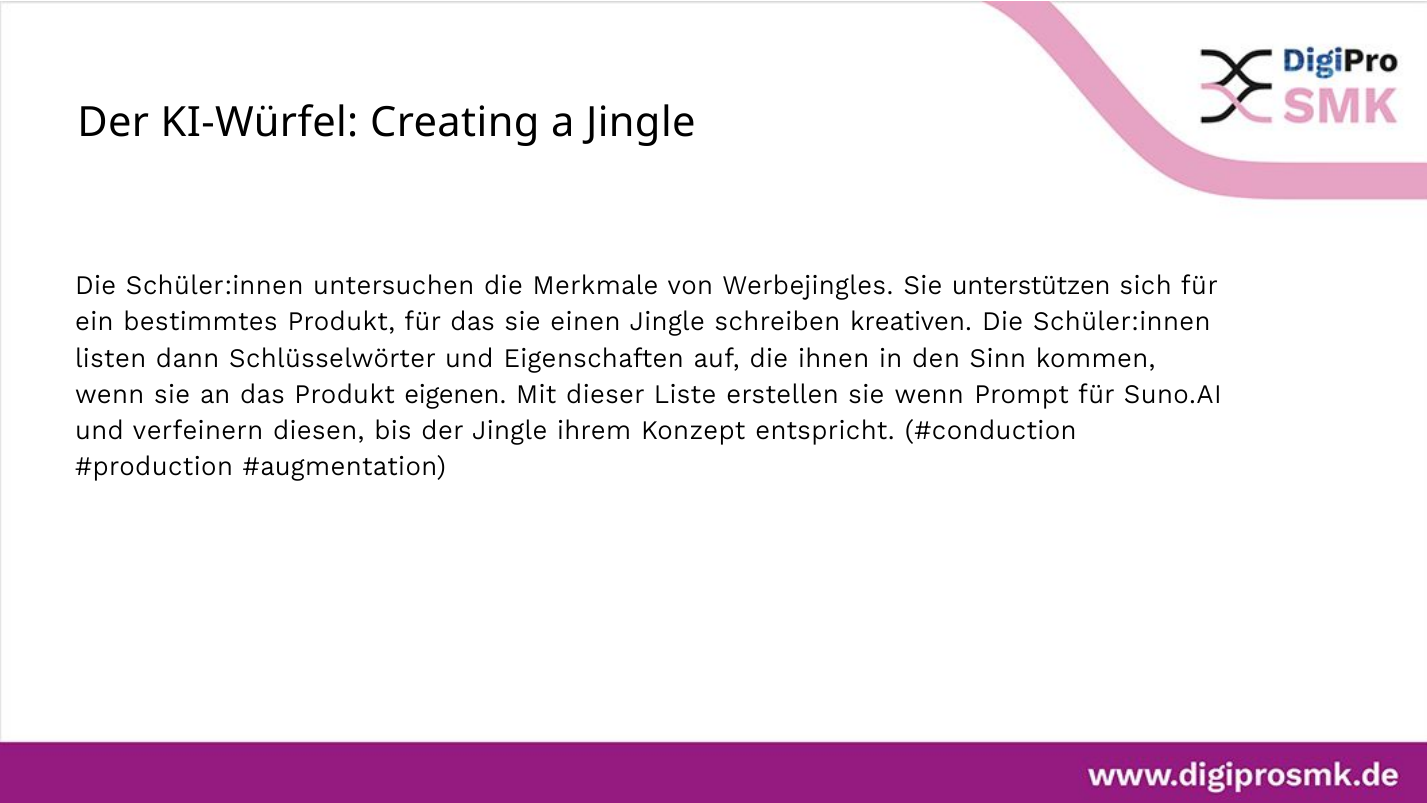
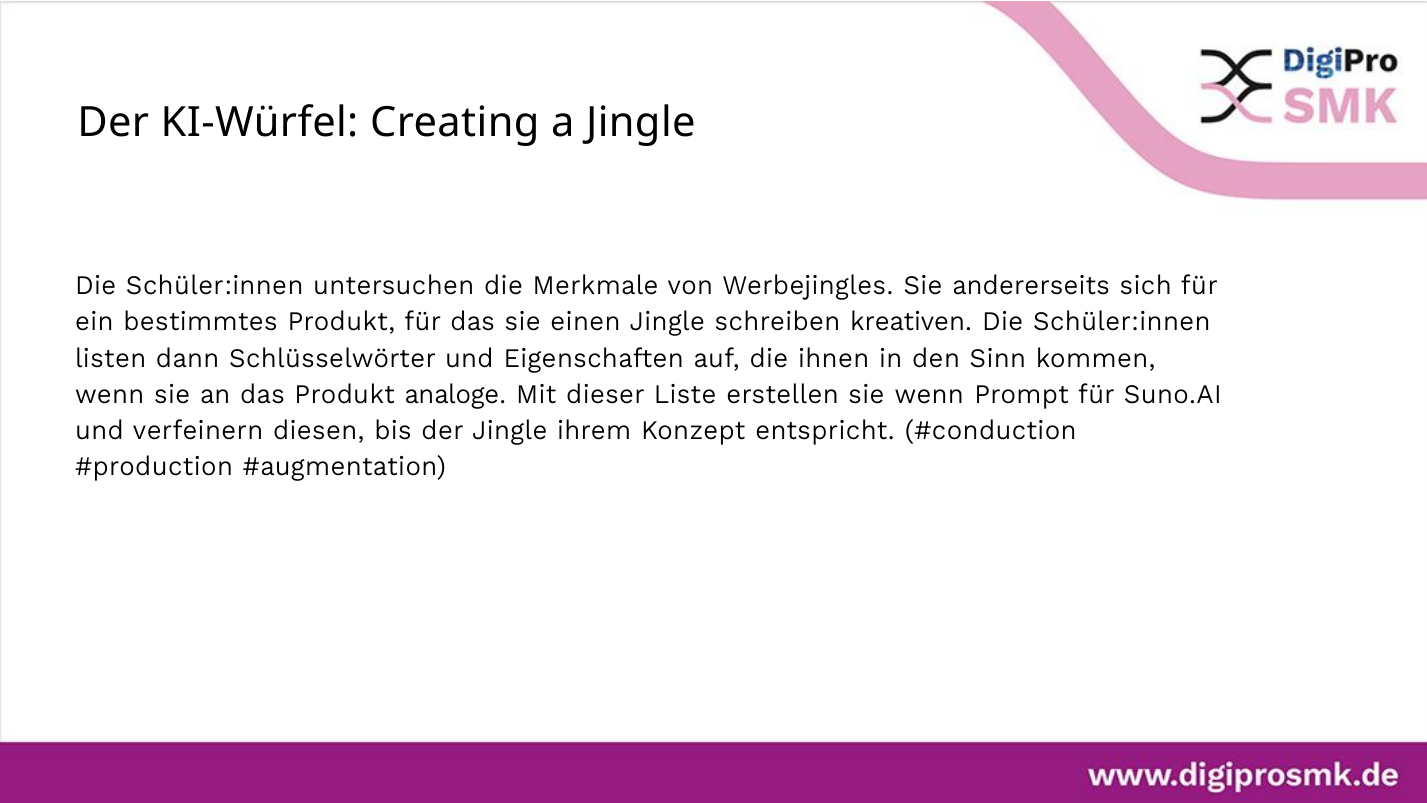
unterstützen: unterstützen -> andererseits
eigenen: eigenen -> analoge
